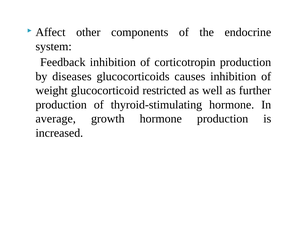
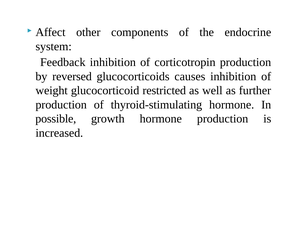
diseases: diseases -> reversed
average: average -> possible
